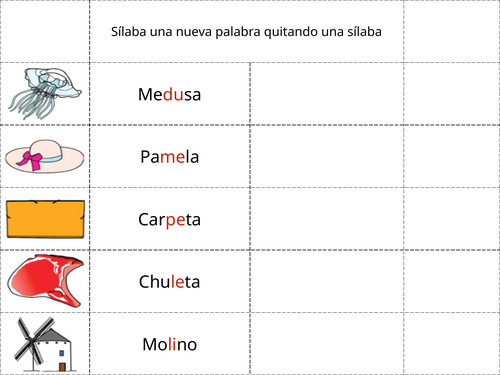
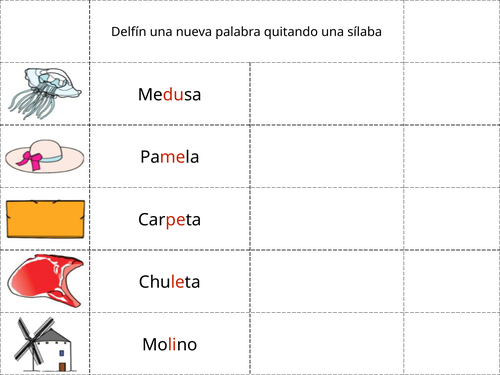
Sílaba at (129, 32): Sílaba -> Delfín
